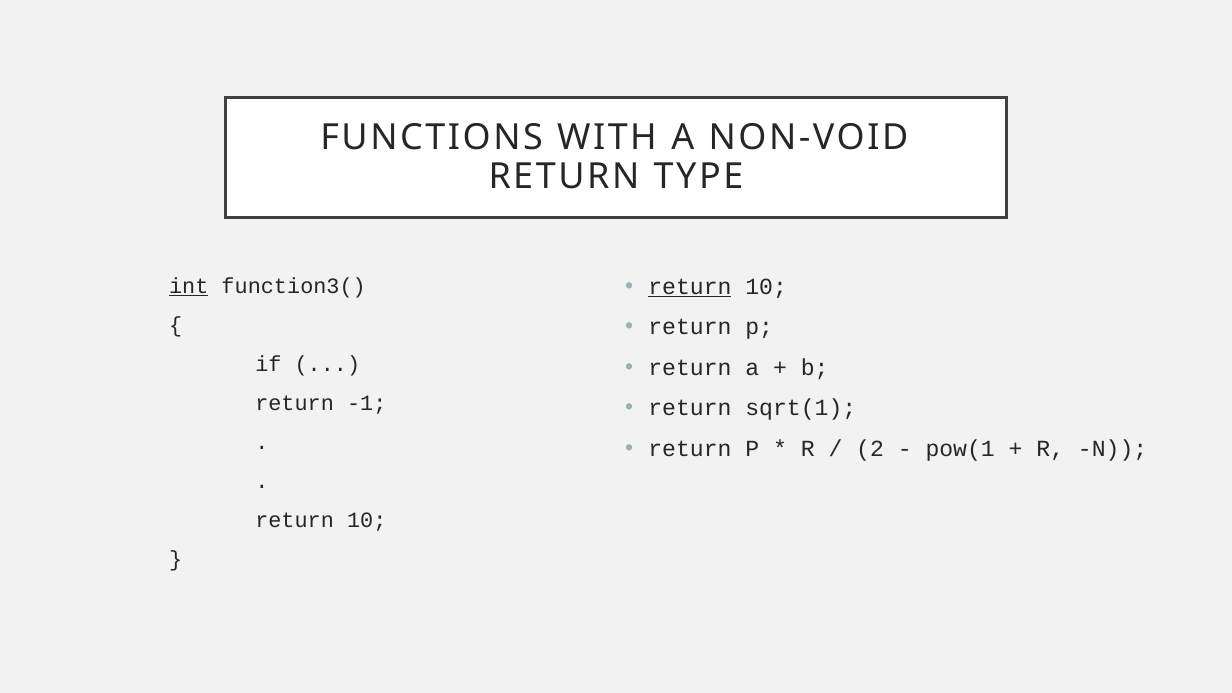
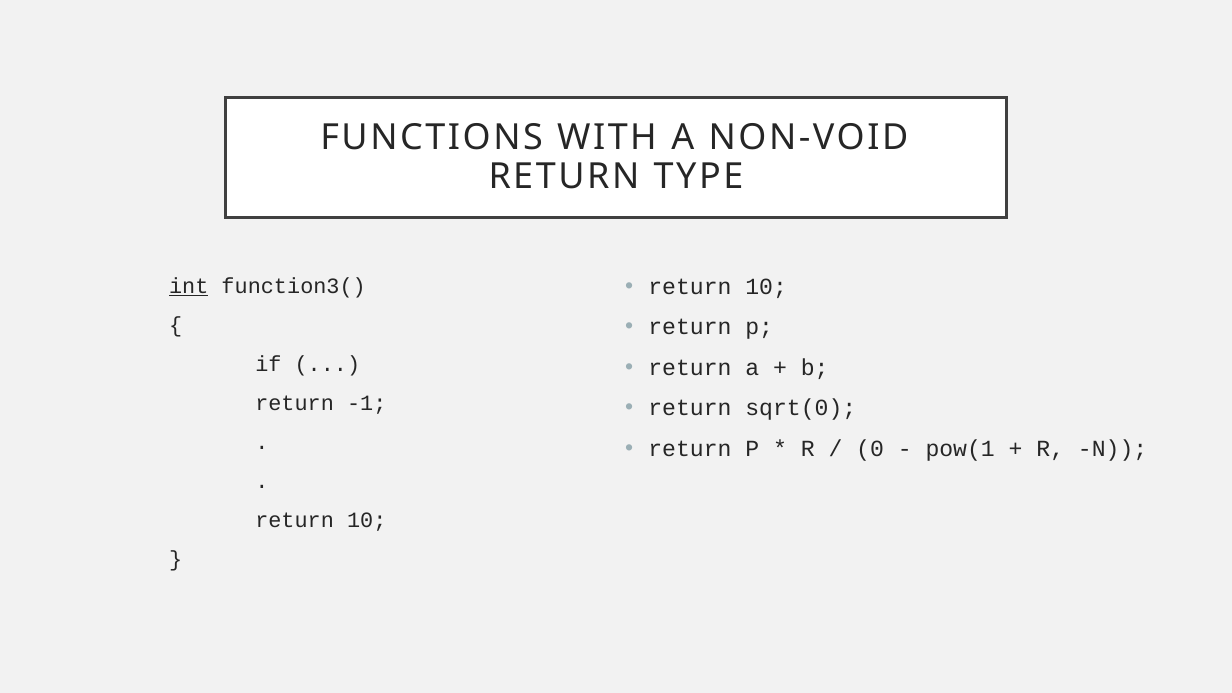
return at (690, 287) underline: present -> none
sqrt(1: sqrt(1 -> sqrt(0
2: 2 -> 0
